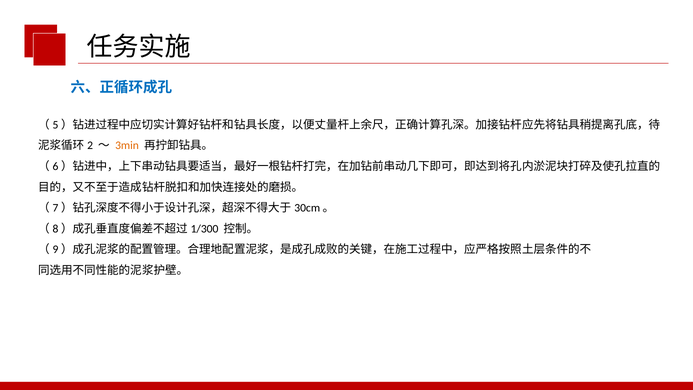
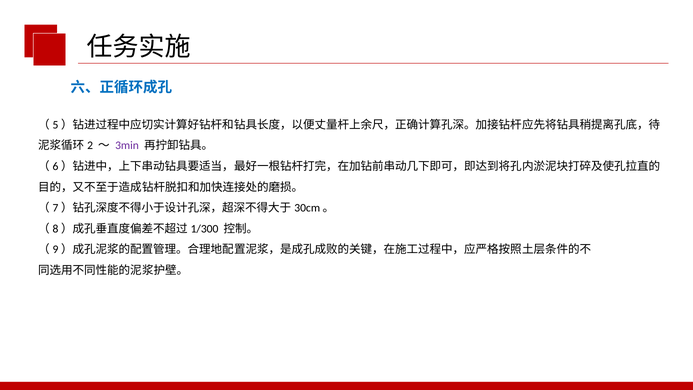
3min colour: orange -> purple
